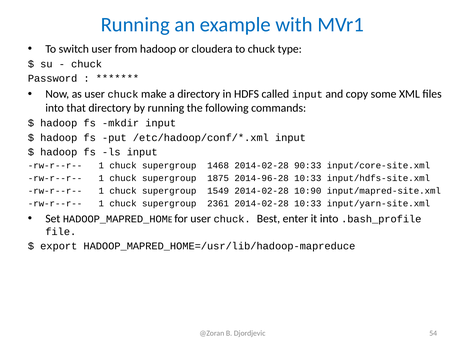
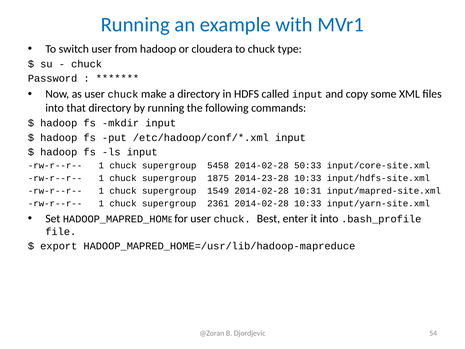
1468: 1468 -> 5458
90:33: 90:33 -> 50:33
2014-96-28: 2014-96-28 -> 2014-23-28
10:90: 10:90 -> 10:31
